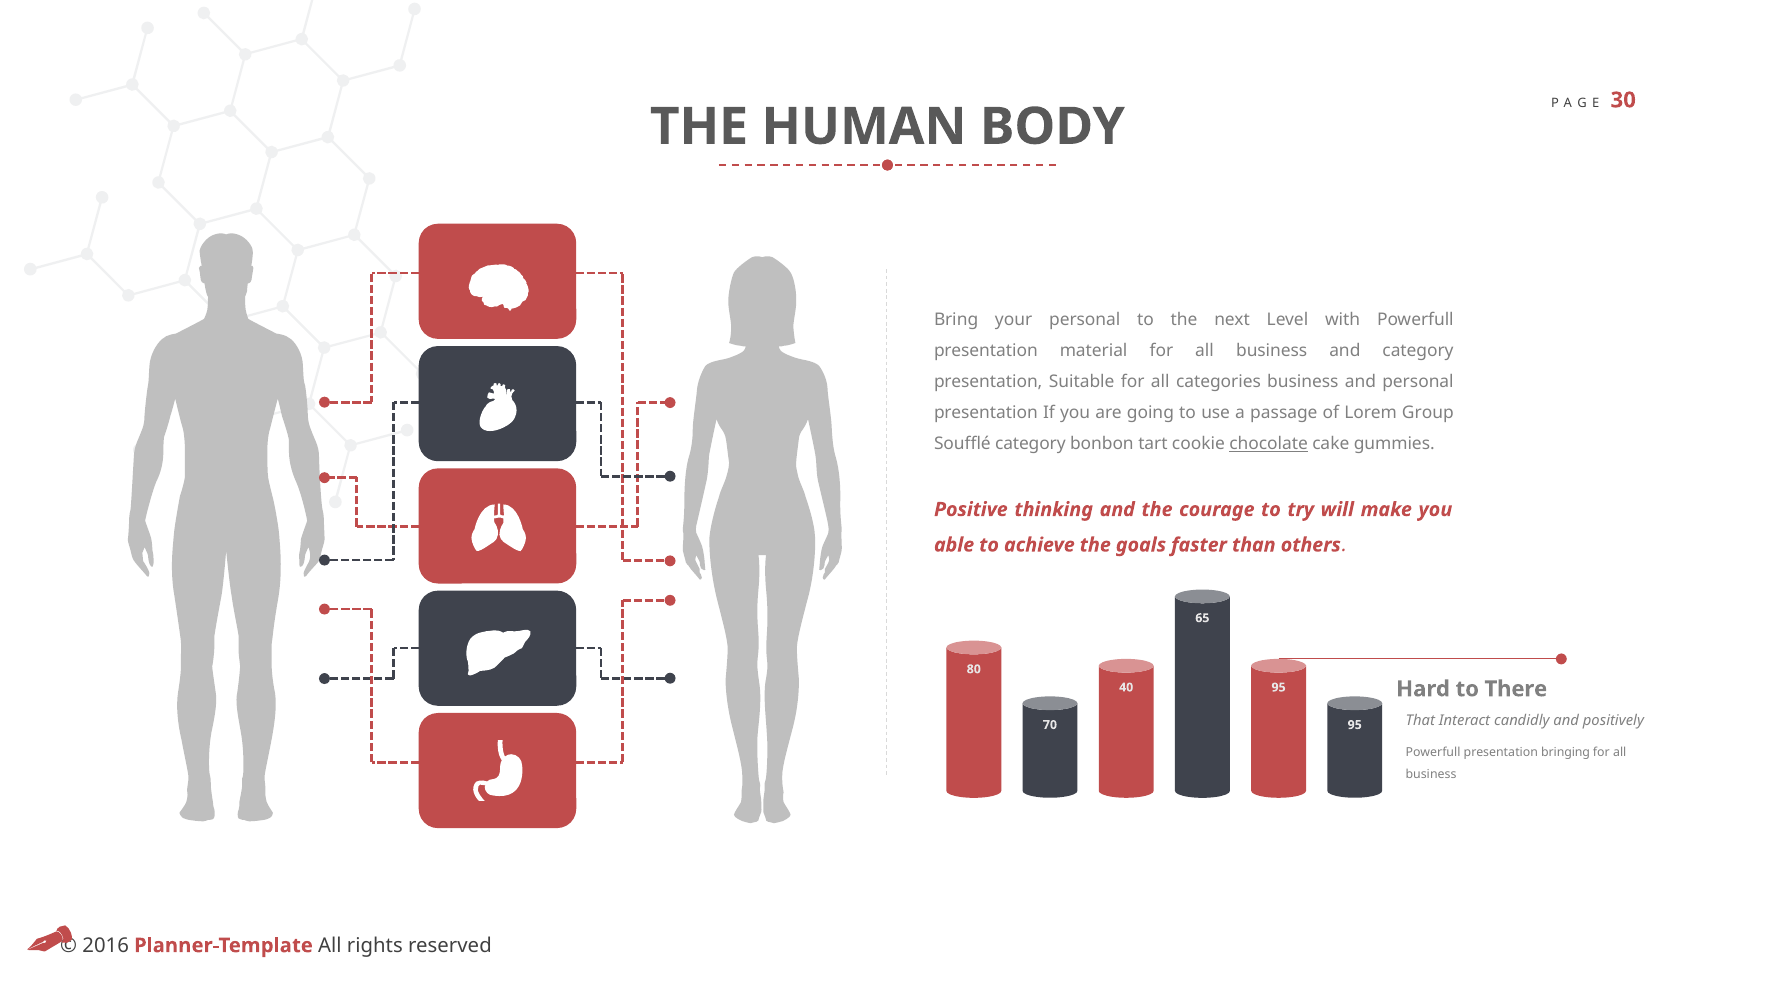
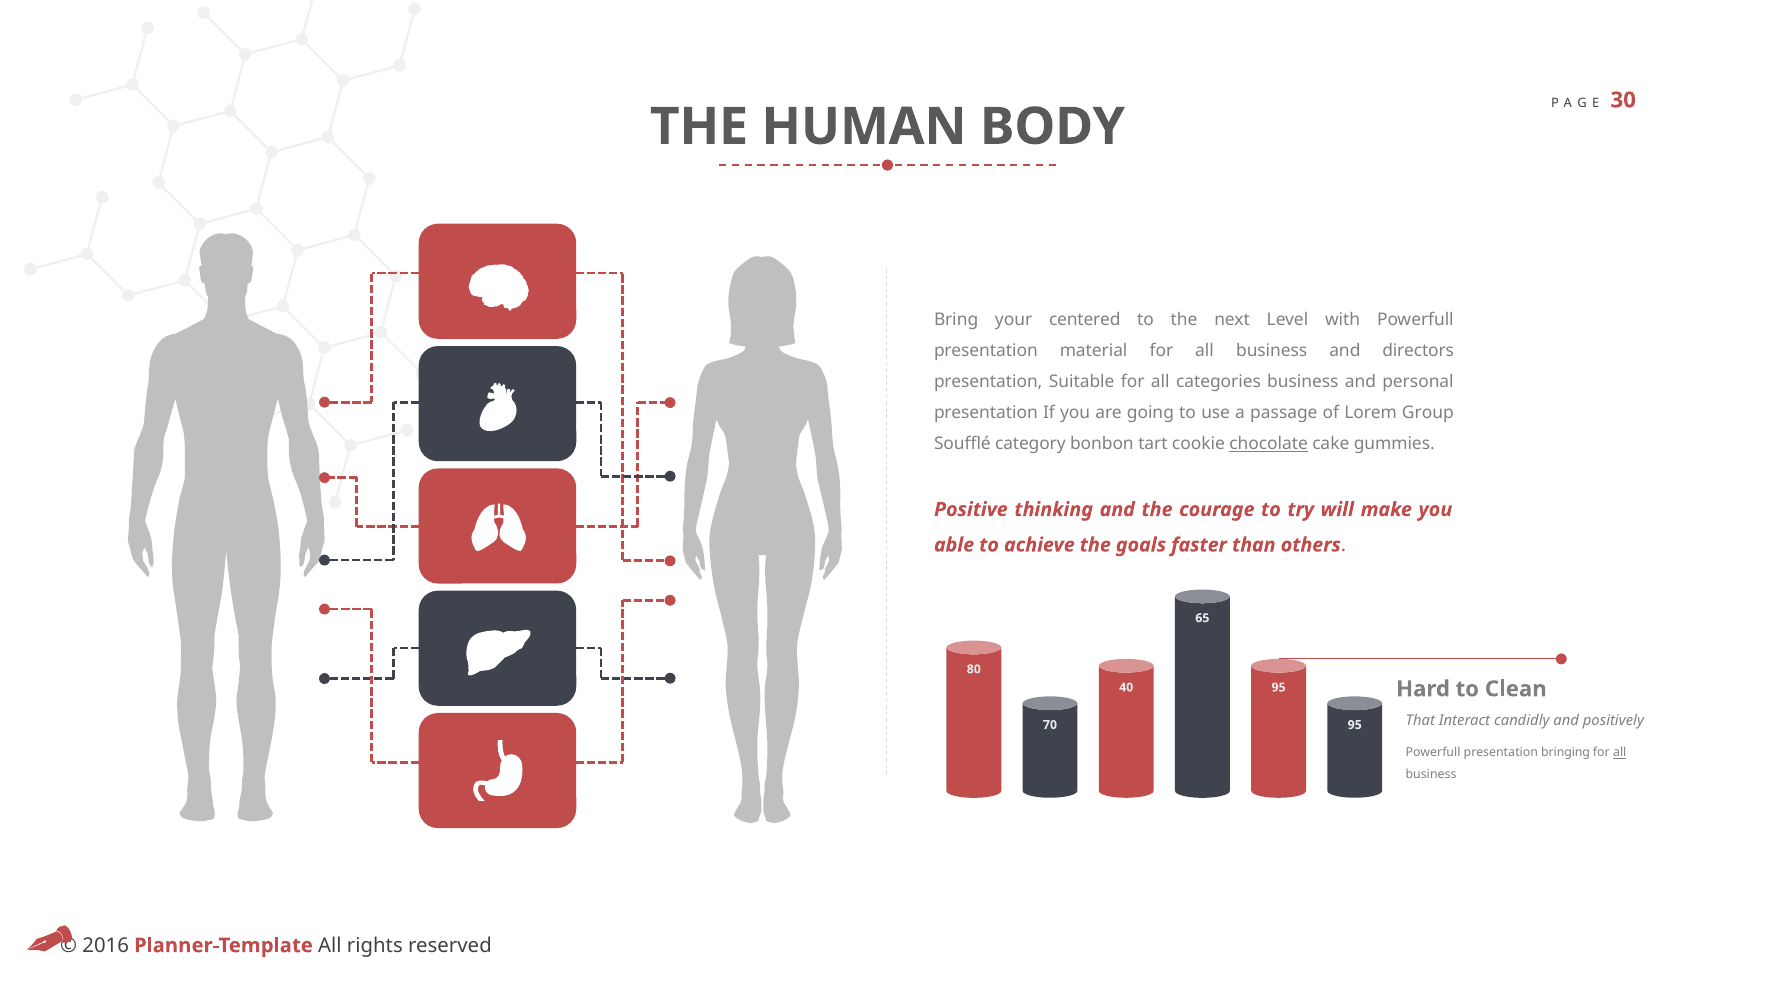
your personal: personal -> centered
and category: category -> directors
There: There -> Clean
all at (1620, 752) underline: none -> present
